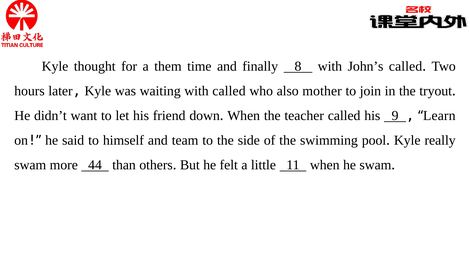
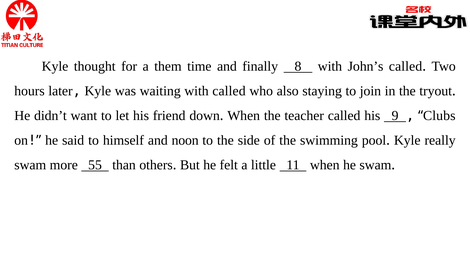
mother: mother -> staying
Learn: Learn -> Clubs
team: team -> noon
44: 44 -> 55
